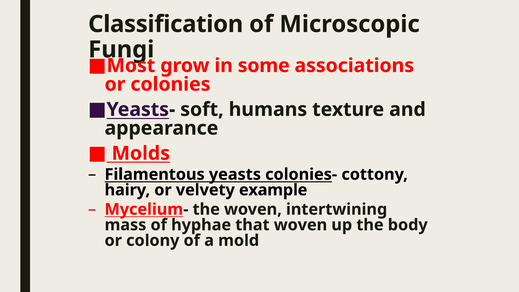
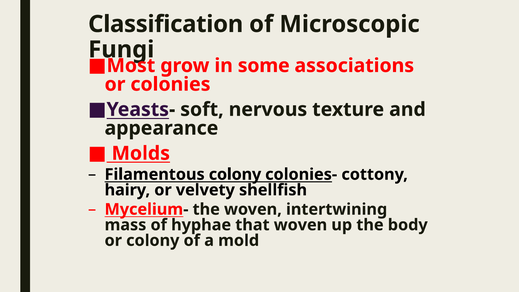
humans: humans -> nervous
Filamentous yeasts: yeasts -> colony
example: example -> shellfish
